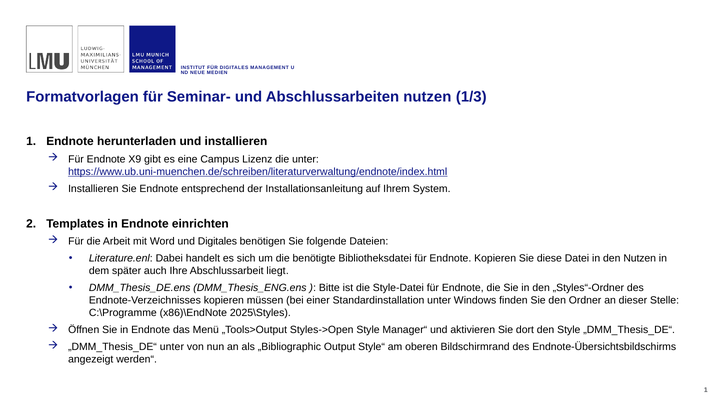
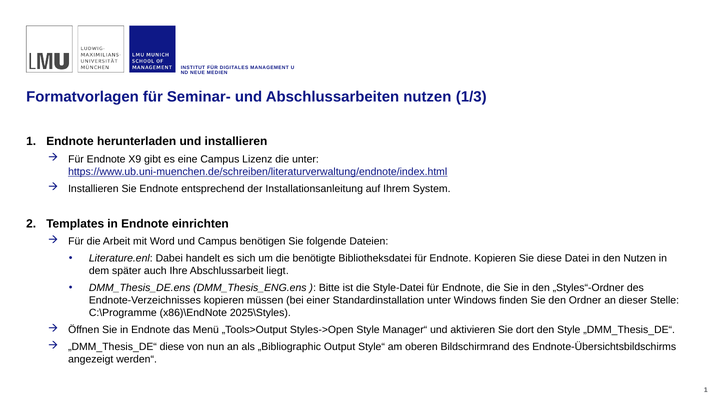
und Digitales: Digitales -> Campus
„DMM_Thesis_DE“ unter: unter -> diese
